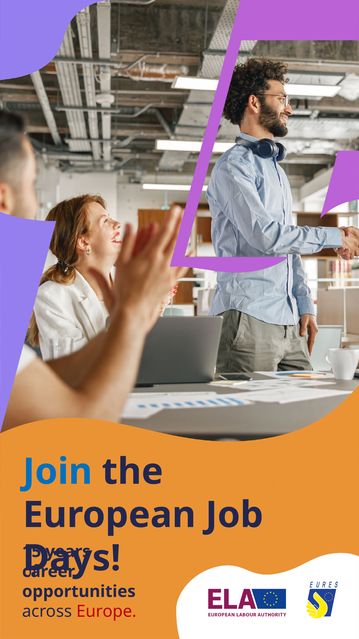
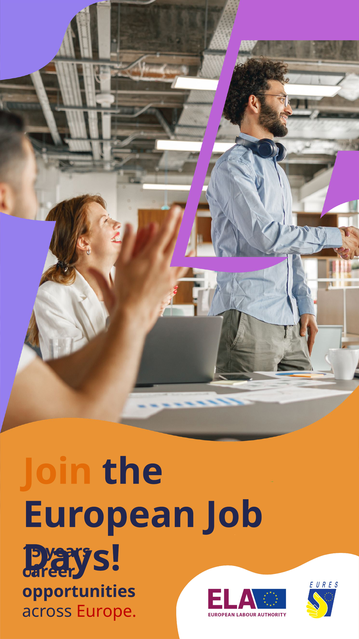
Join colour: blue -> orange
